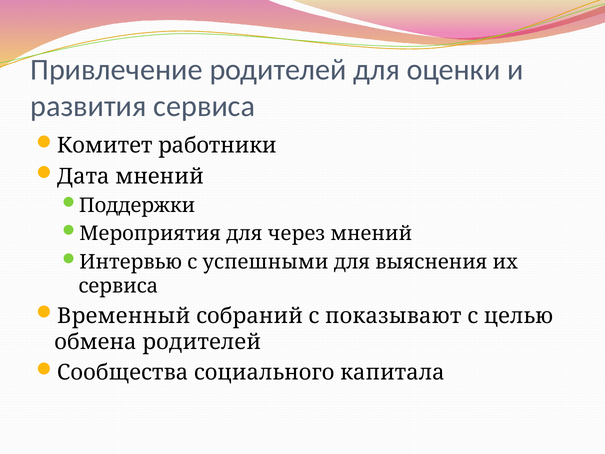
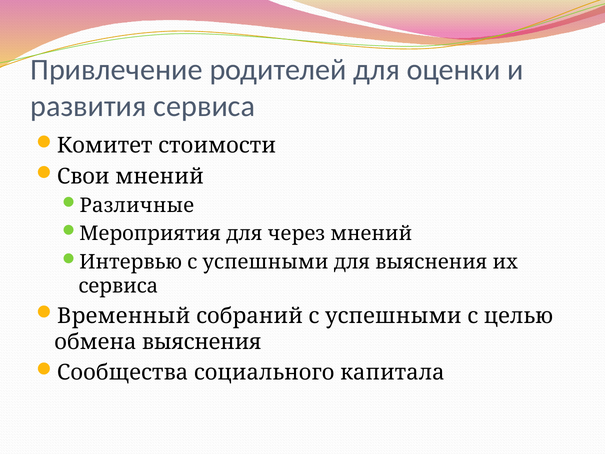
работники: работники -> стоимости
Дата: Дата -> Свои
Поддержки: Поддержки -> Различные
собраний с показывают: показывают -> успешными
обмена родителей: родителей -> выяснения
